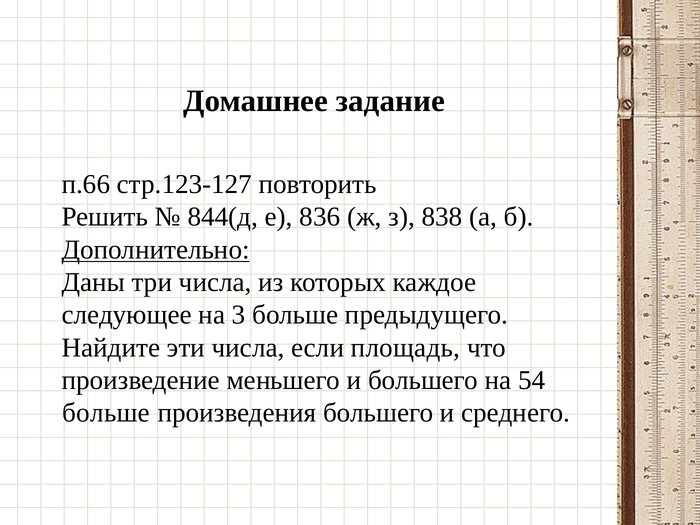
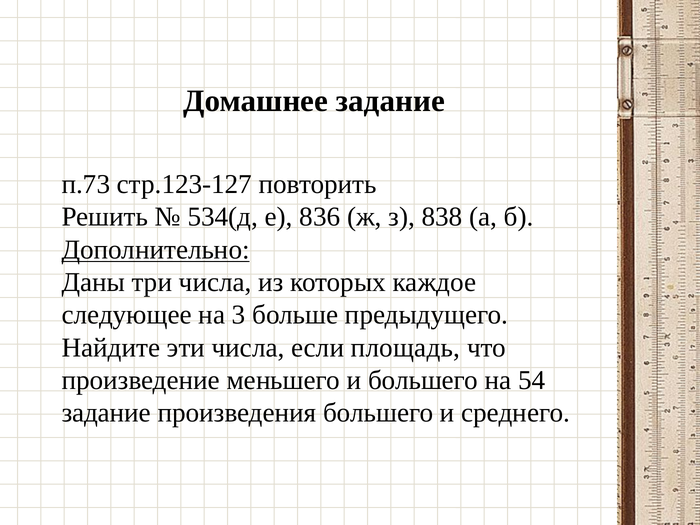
п.66: п.66 -> п.73
844(д: 844(д -> 534(д
больше at (106, 413): больше -> задание
